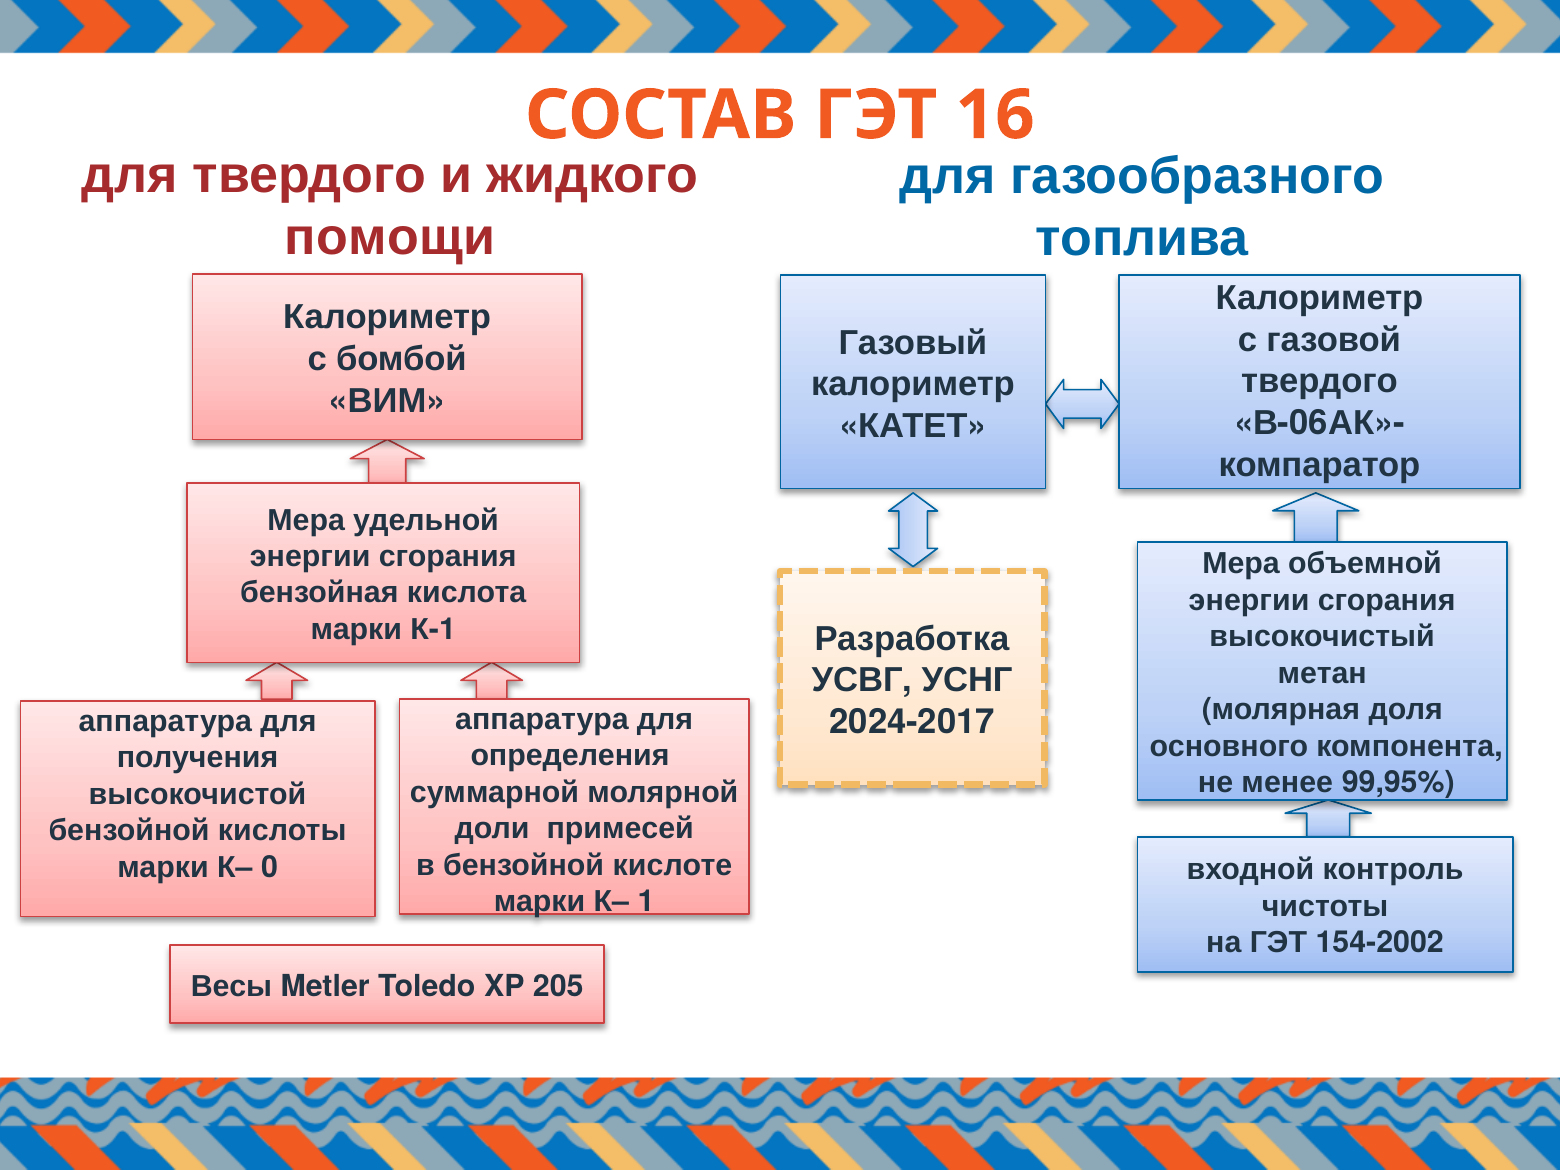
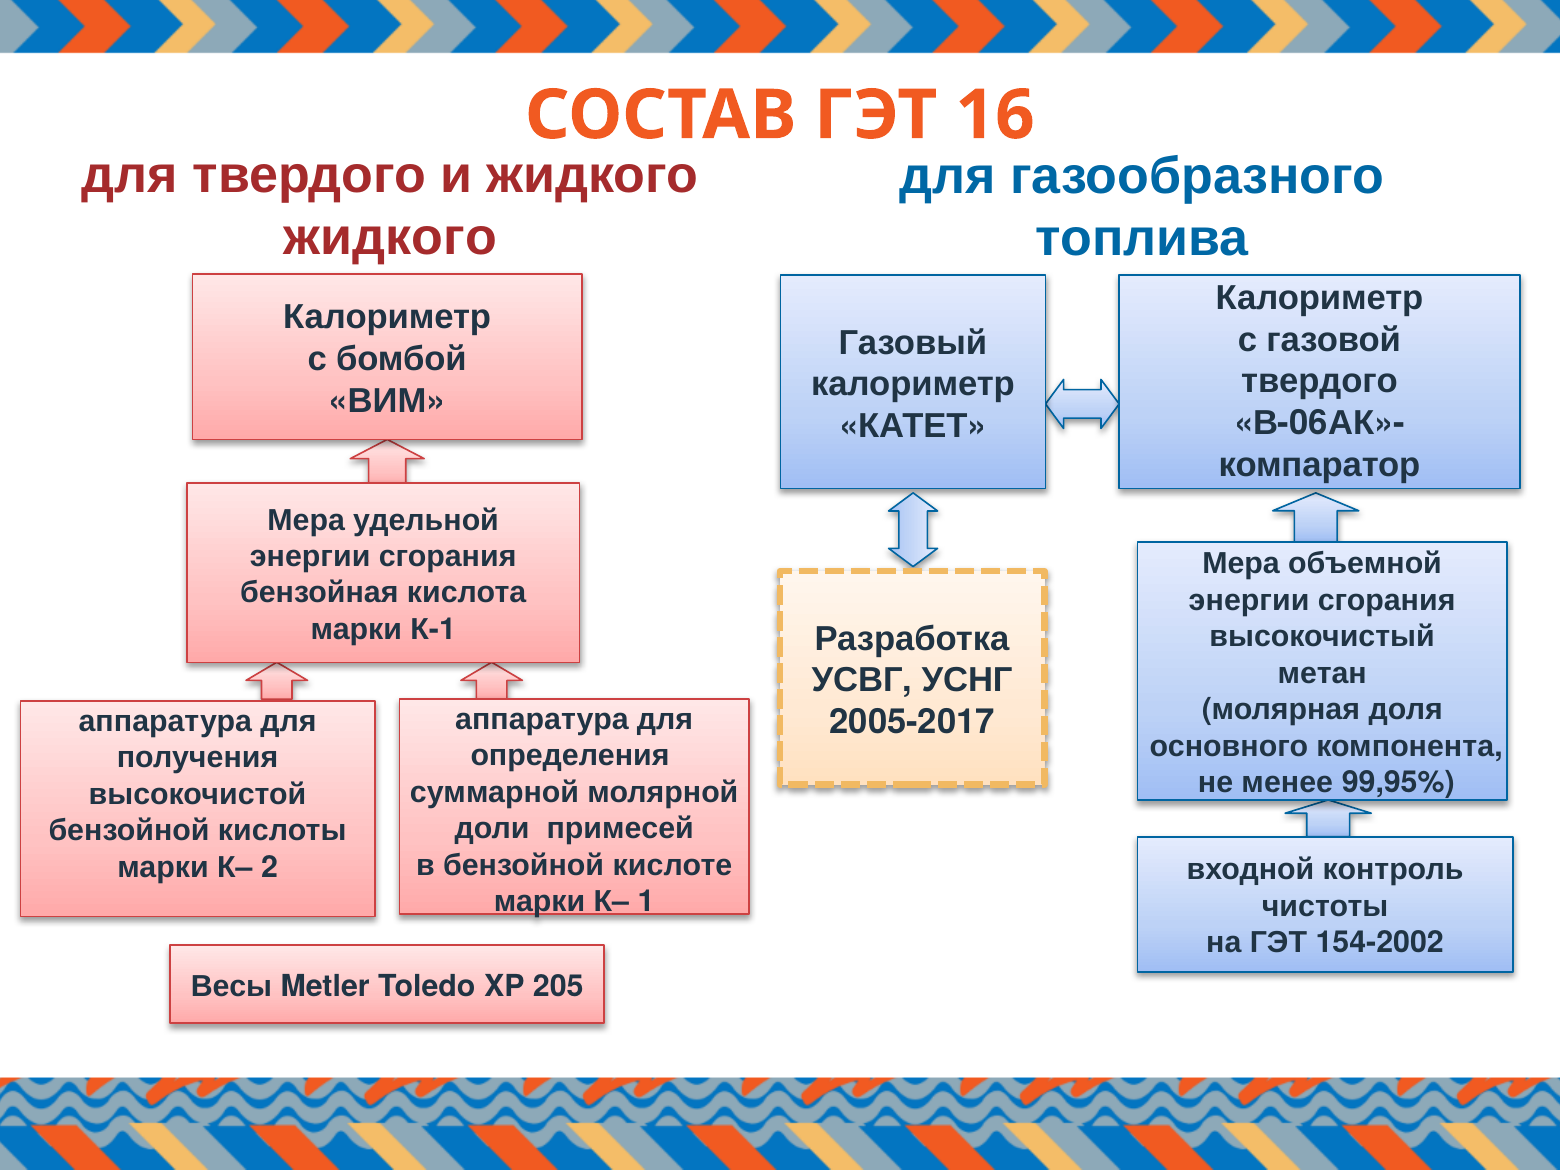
помощи at (390, 237): помощи -> жидкого
2024-2017: 2024-2017 -> 2005-2017
0: 0 -> 2
